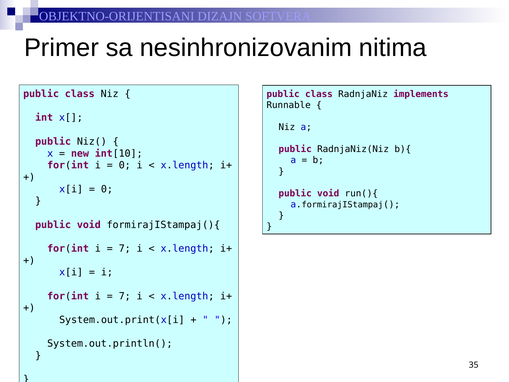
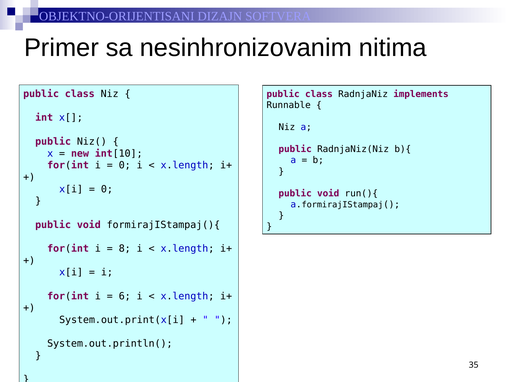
7 at (125, 248): 7 -> 8
7 at (125, 296): 7 -> 6
